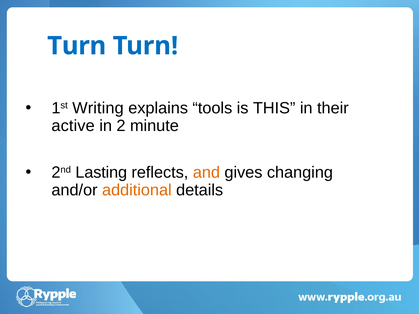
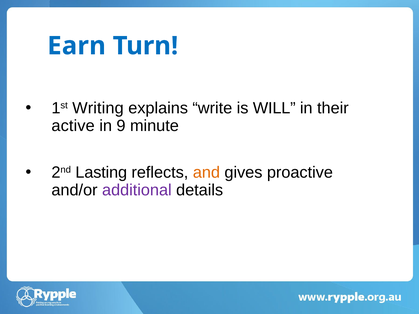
Turn at (77, 46): Turn -> Earn
tools: tools -> write
THIS: THIS -> WILL
2: 2 -> 9
changing: changing -> proactive
additional colour: orange -> purple
